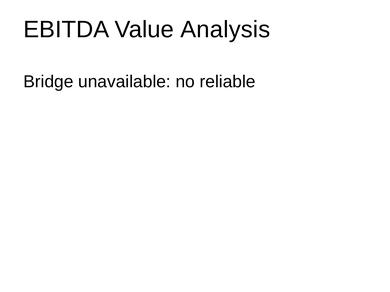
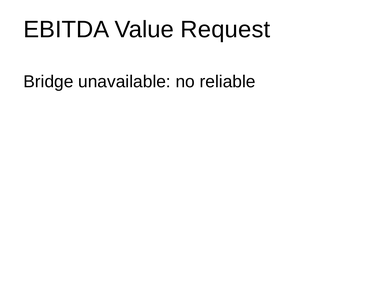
Analysis: Analysis -> Request
